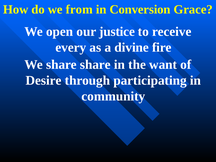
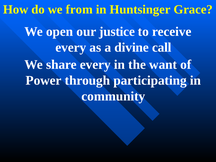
Conversion: Conversion -> Huntsinger
fire: fire -> call
share share: share -> every
Desire: Desire -> Power
